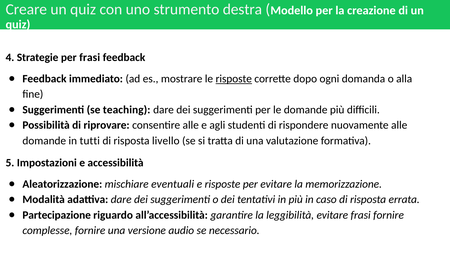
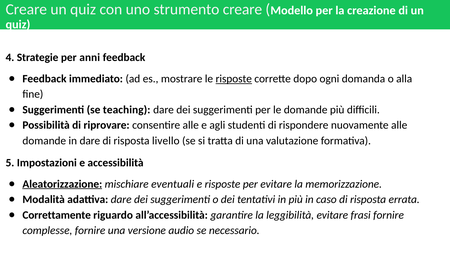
strumento destra: destra -> creare
per frasi: frasi -> anni
in tutti: tutti -> dare
Aleatorizzazione underline: none -> present
Partecipazione: Partecipazione -> Correttamente
